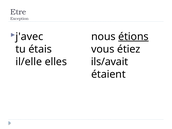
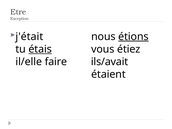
j'avec: j'avec -> j'était
étais underline: none -> present
elles: elles -> faire
